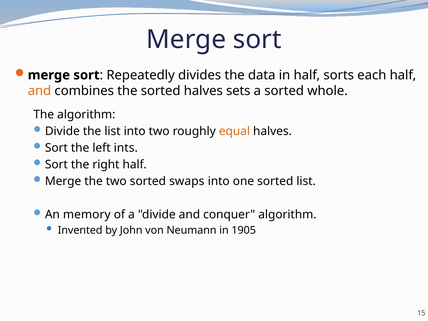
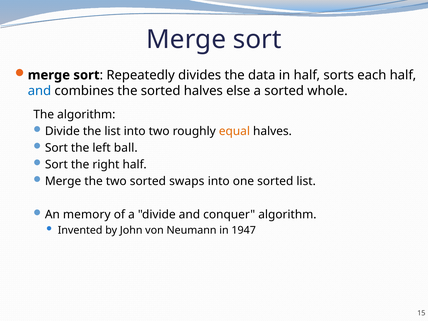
and at (39, 91) colour: orange -> blue
sets: sets -> else
ints: ints -> ball
1905: 1905 -> 1947
